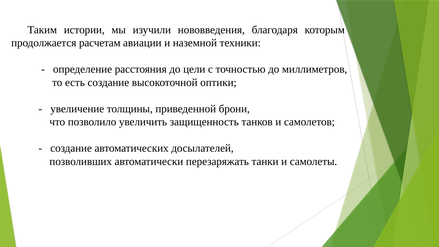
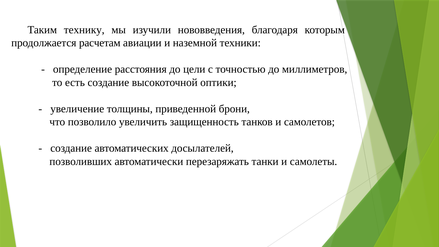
истории: истории -> технику
